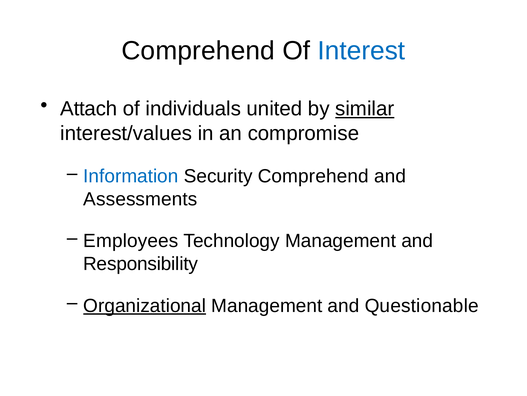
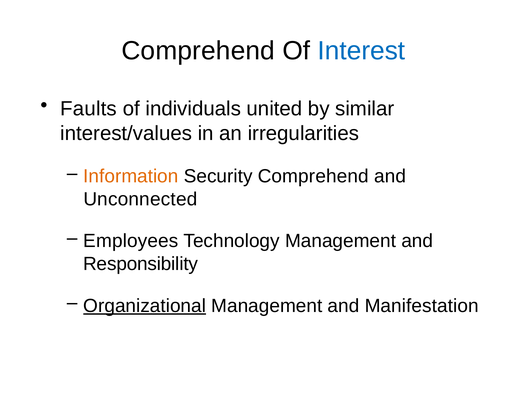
Attach: Attach -> Faults
similar underline: present -> none
compromise: compromise -> irregularities
Information colour: blue -> orange
Assessments: Assessments -> Unconnected
Questionable: Questionable -> Manifestation
